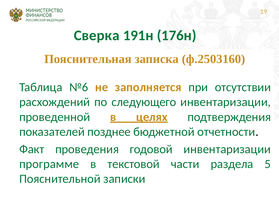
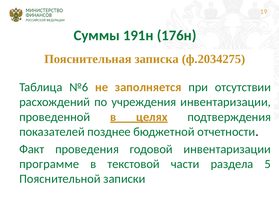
Сверка: Сверка -> Суммы
ф.2503160: ф.2503160 -> ф.2034275
следующего: следующего -> учреждения
